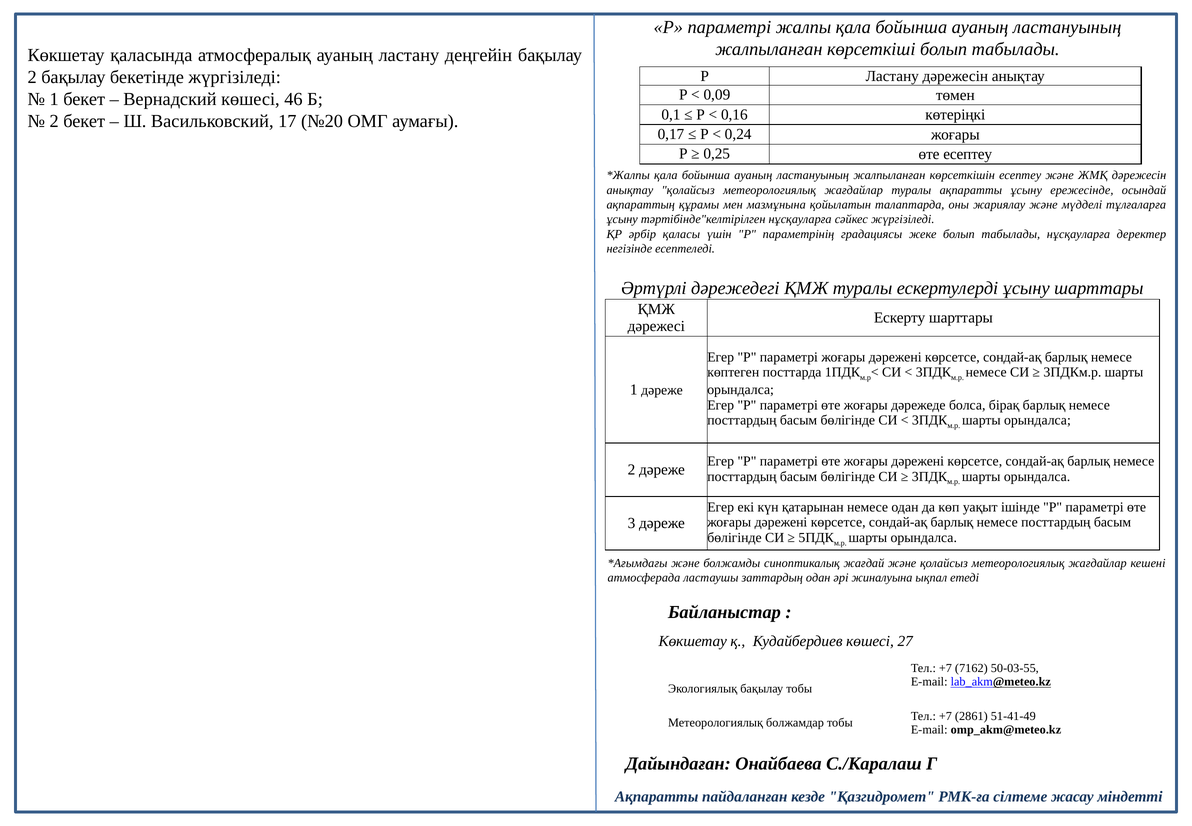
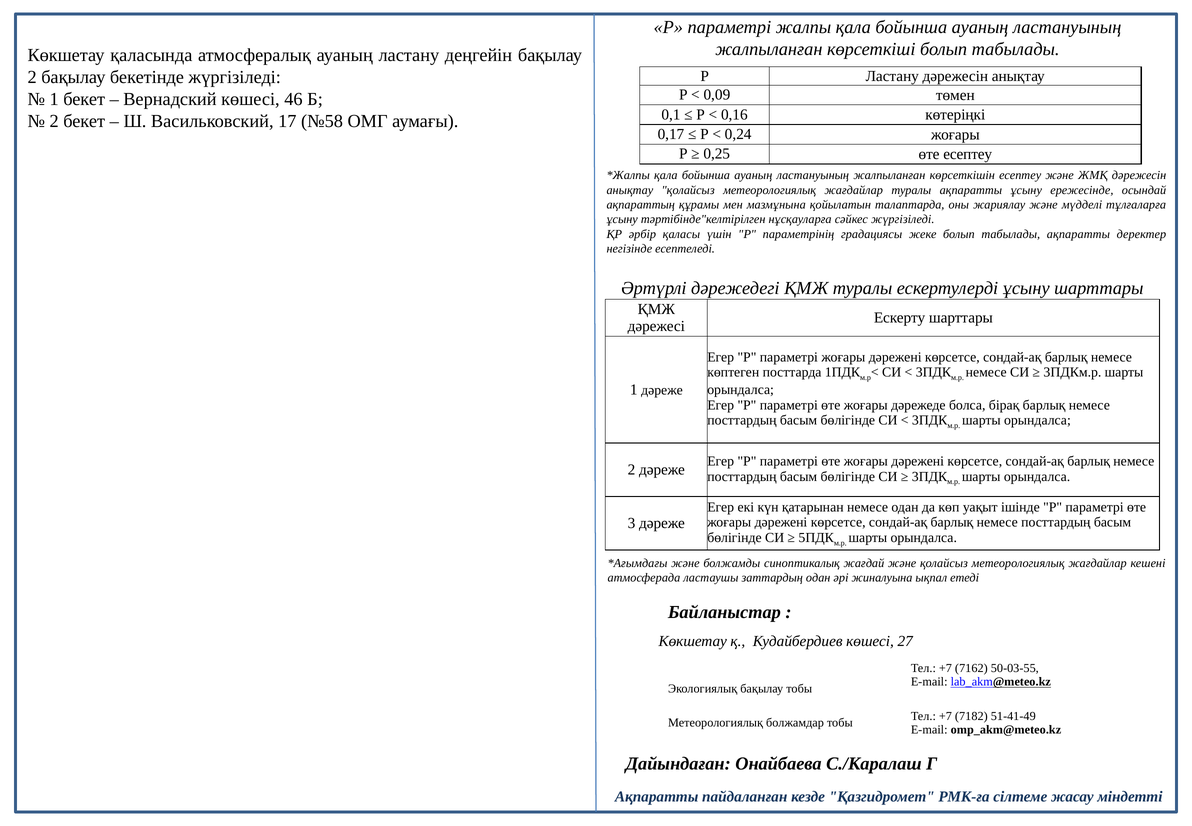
№20: №20 -> №58
табылады нұсқауларға: нұсқауларға -> ақпаратты
2861: 2861 -> 7182
